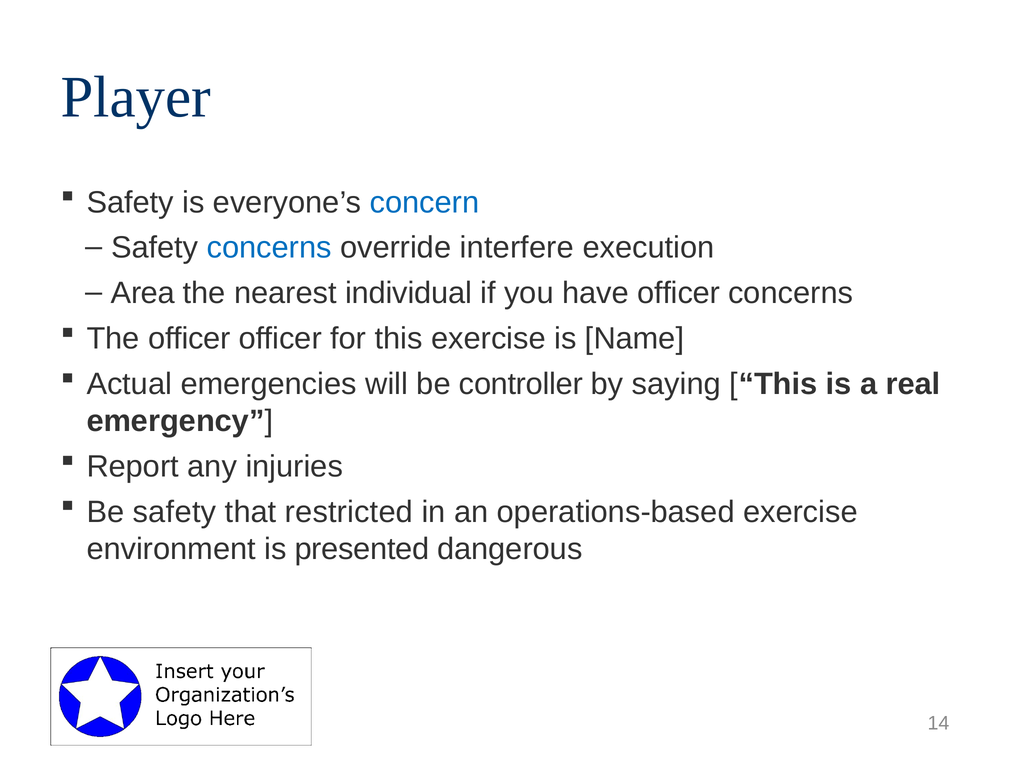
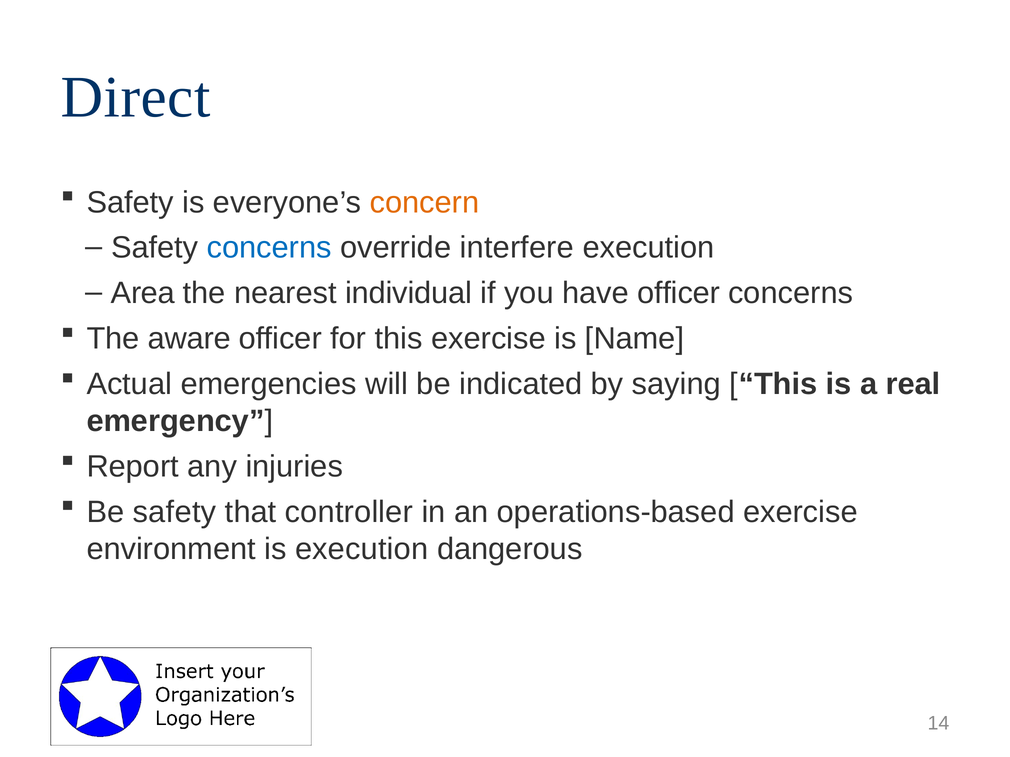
Player: Player -> Direct
concern colour: blue -> orange
The officer: officer -> aware
controller: controller -> indicated
restricted: restricted -> controller
is presented: presented -> execution
